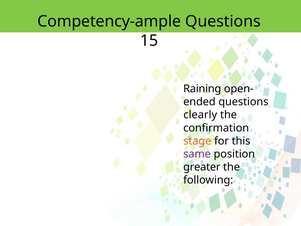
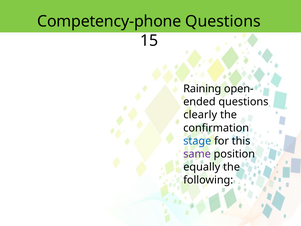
Competency-ample: Competency-ample -> Competency-phone
stage colour: orange -> blue
greater: greater -> equally
